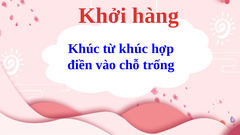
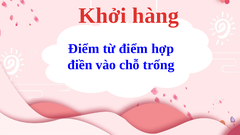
Khúc at (84, 49): Khúc -> Điểm
từ khúc: khúc -> điểm
